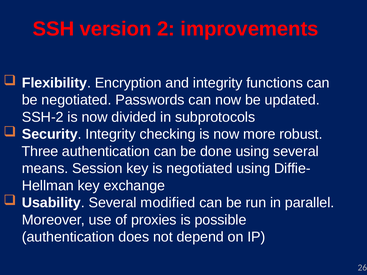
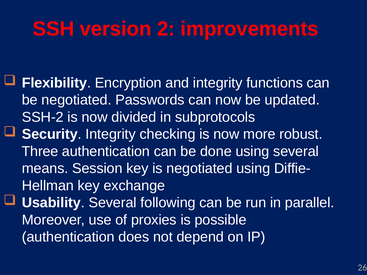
modified: modified -> following
